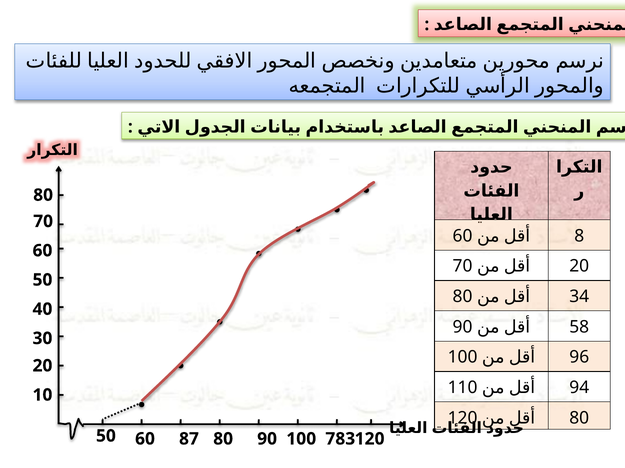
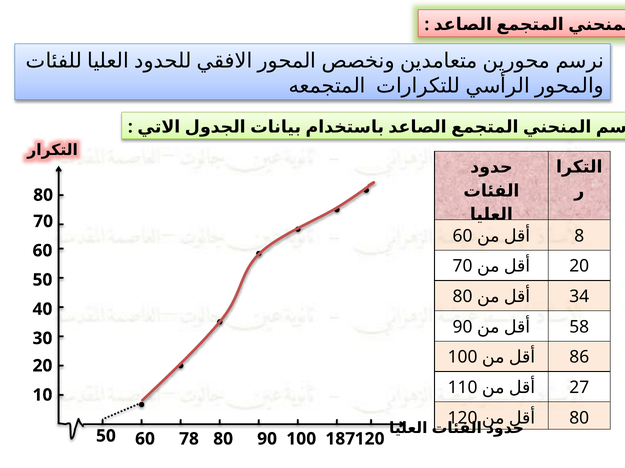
96: 96 -> 86
94: 94 -> 27
87: 87 -> 78
783: 783 -> 187
